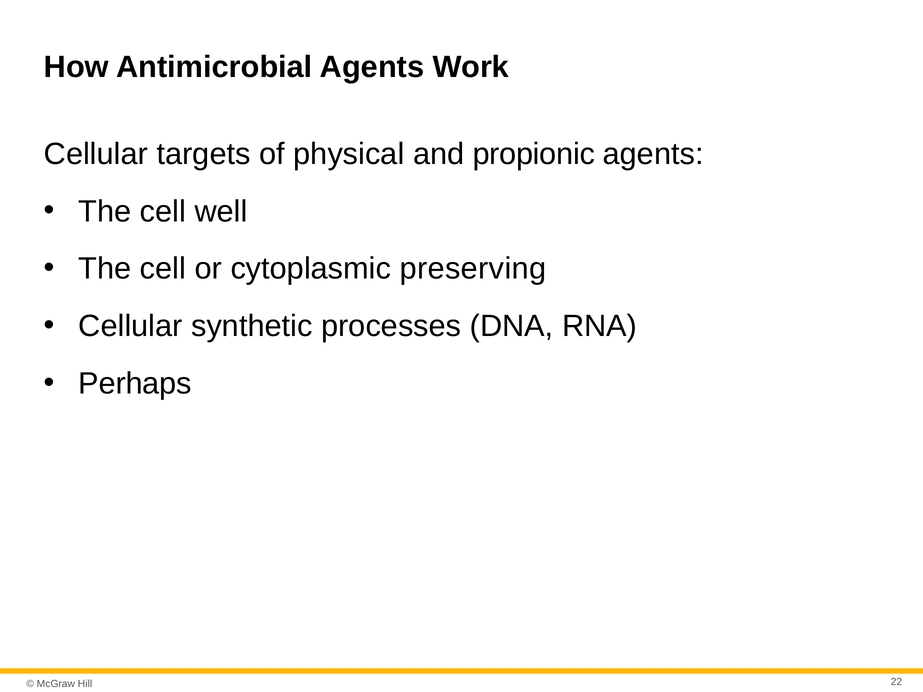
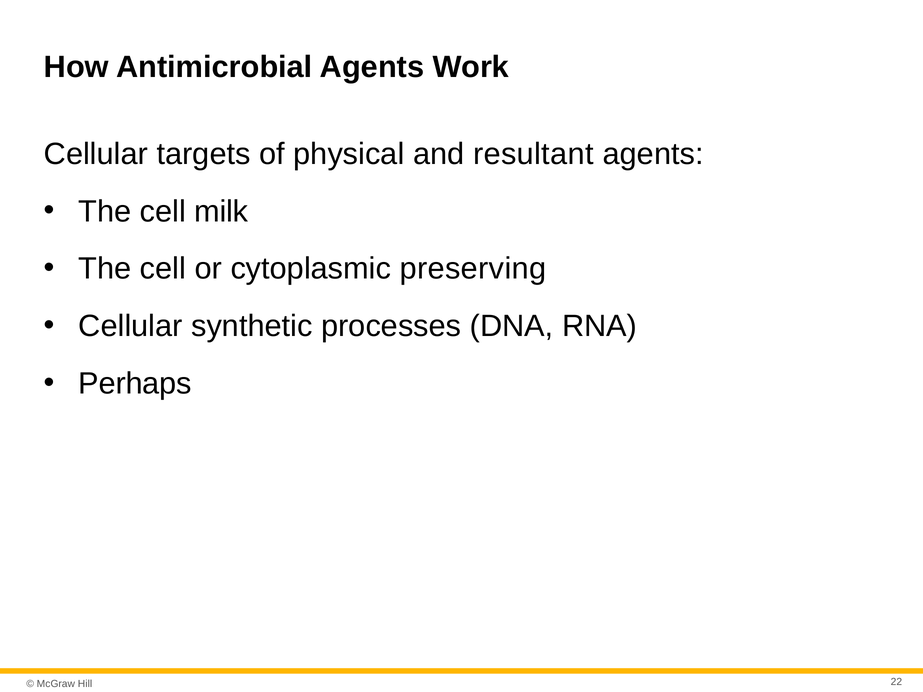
propionic: propionic -> resultant
well: well -> milk
